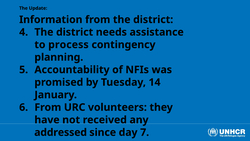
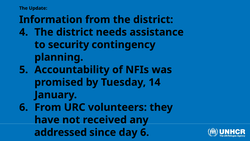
process: process -> security
day 7: 7 -> 6
